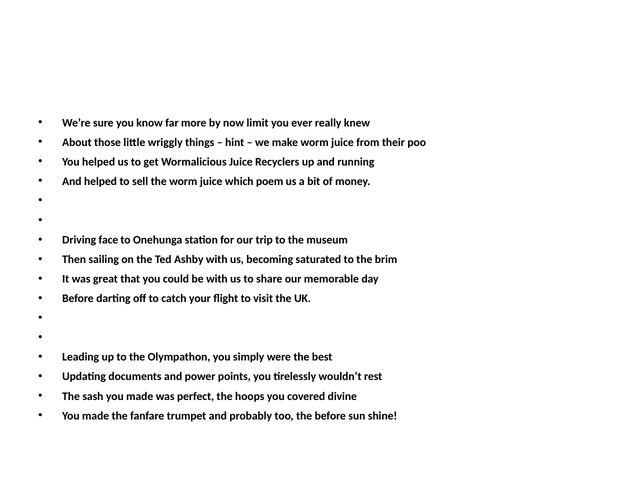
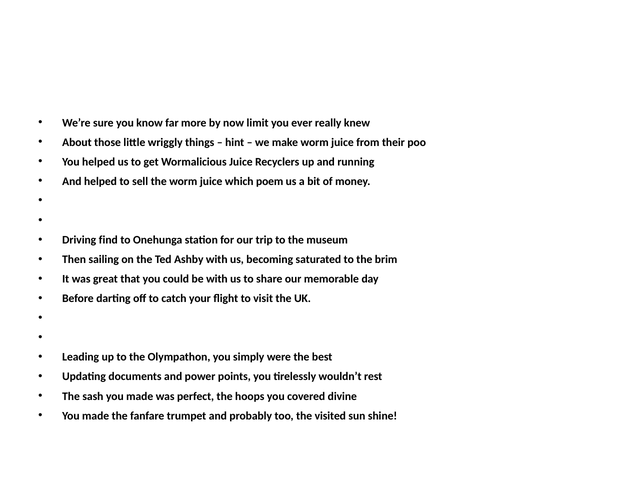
face: face -> find
the before: before -> visited
